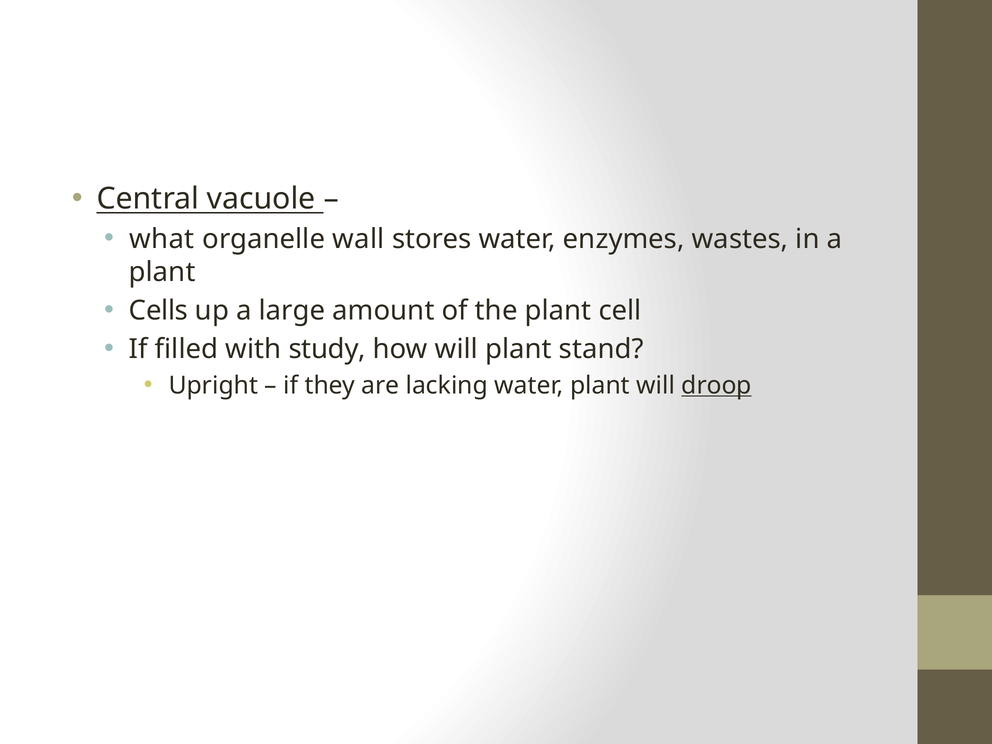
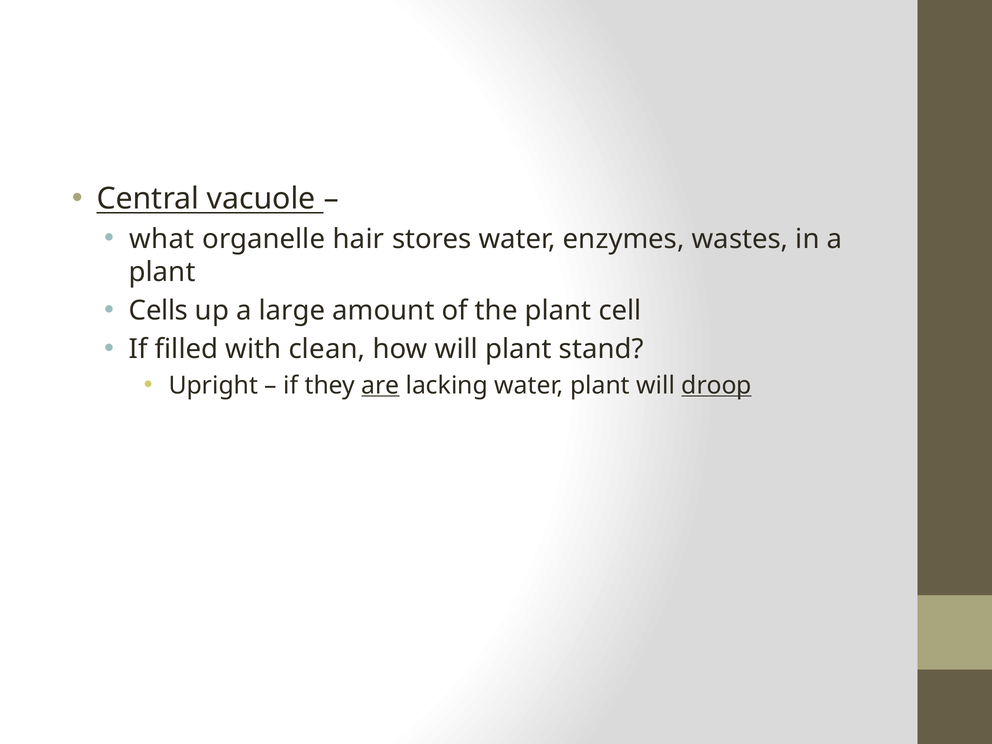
wall: wall -> hair
study: study -> clean
are underline: none -> present
